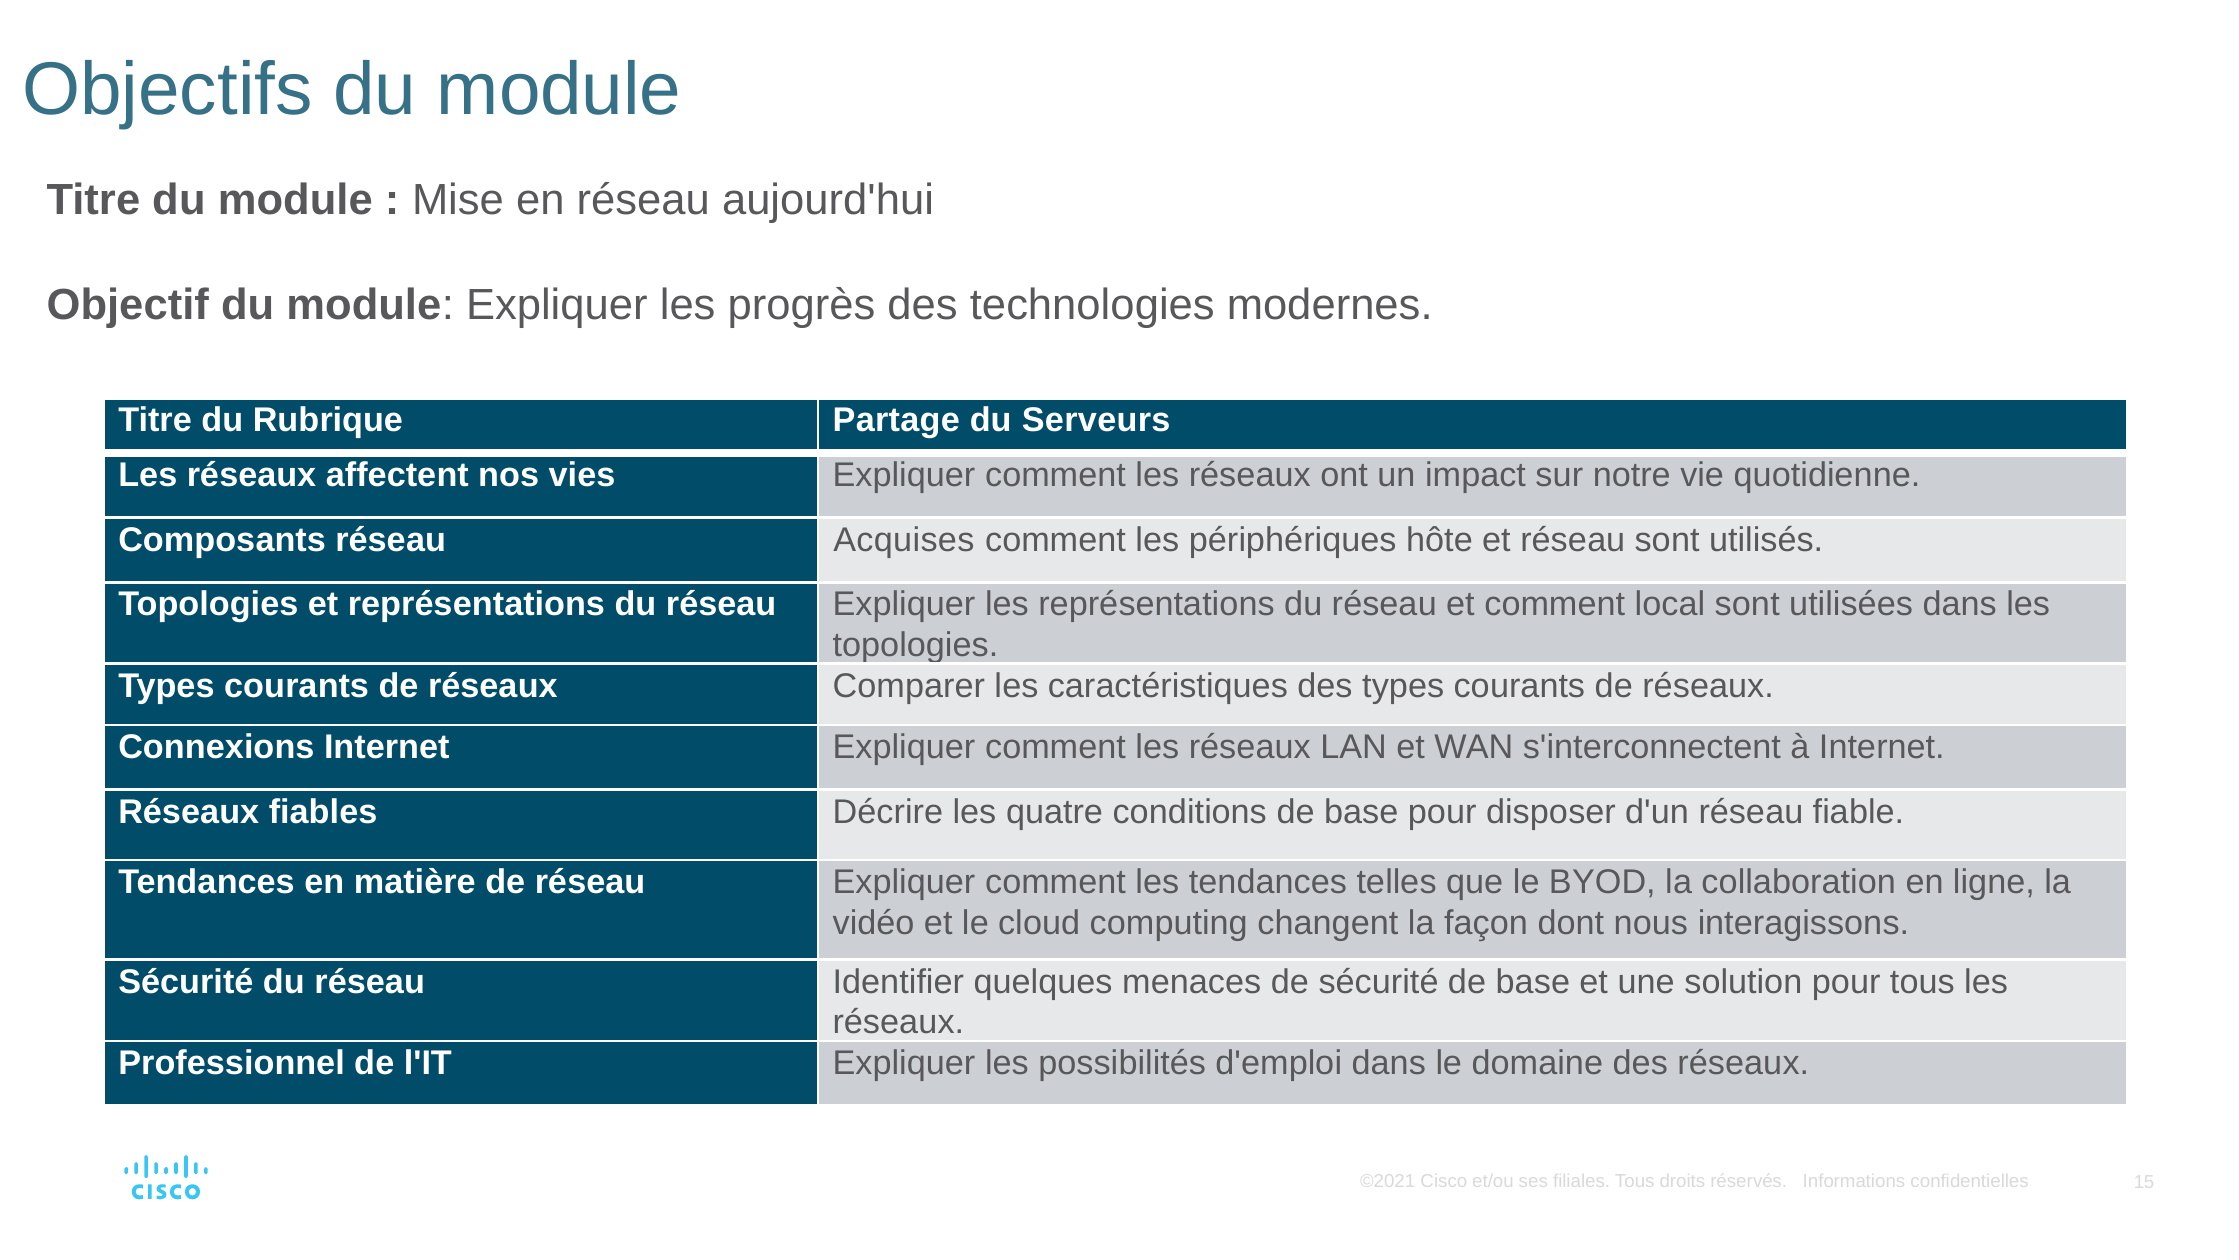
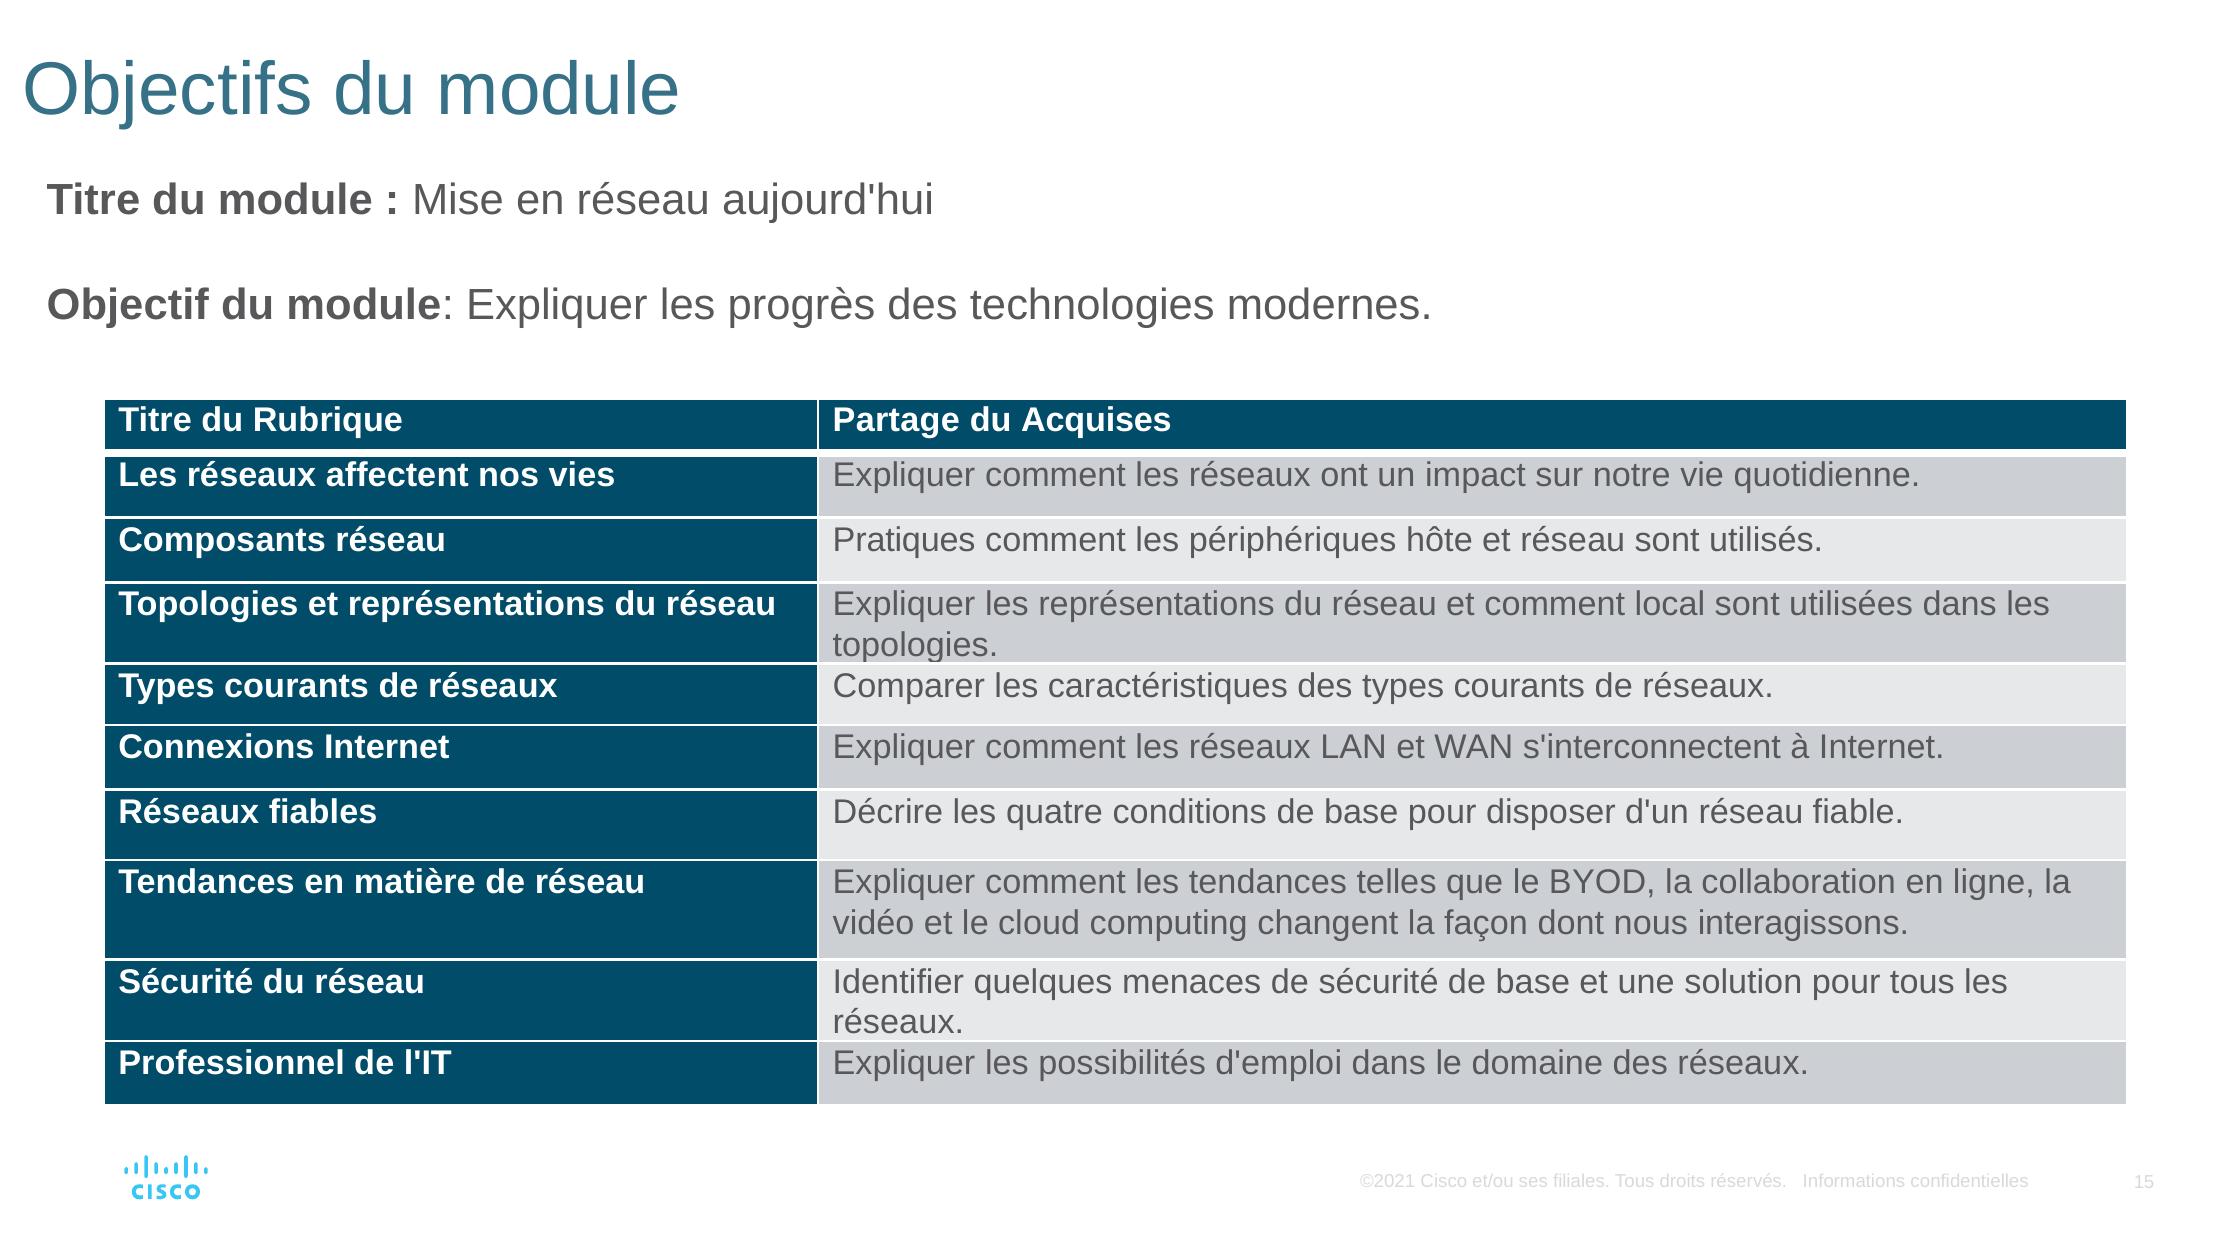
Serveurs: Serveurs -> Acquises
Acquises: Acquises -> Pratiques
